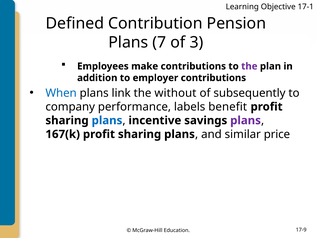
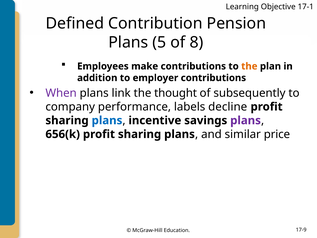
7: 7 -> 5
3: 3 -> 8
the at (249, 66) colour: purple -> orange
When colour: blue -> purple
without: without -> thought
benefit: benefit -> decline
167(k: 167(k -> 656(k
